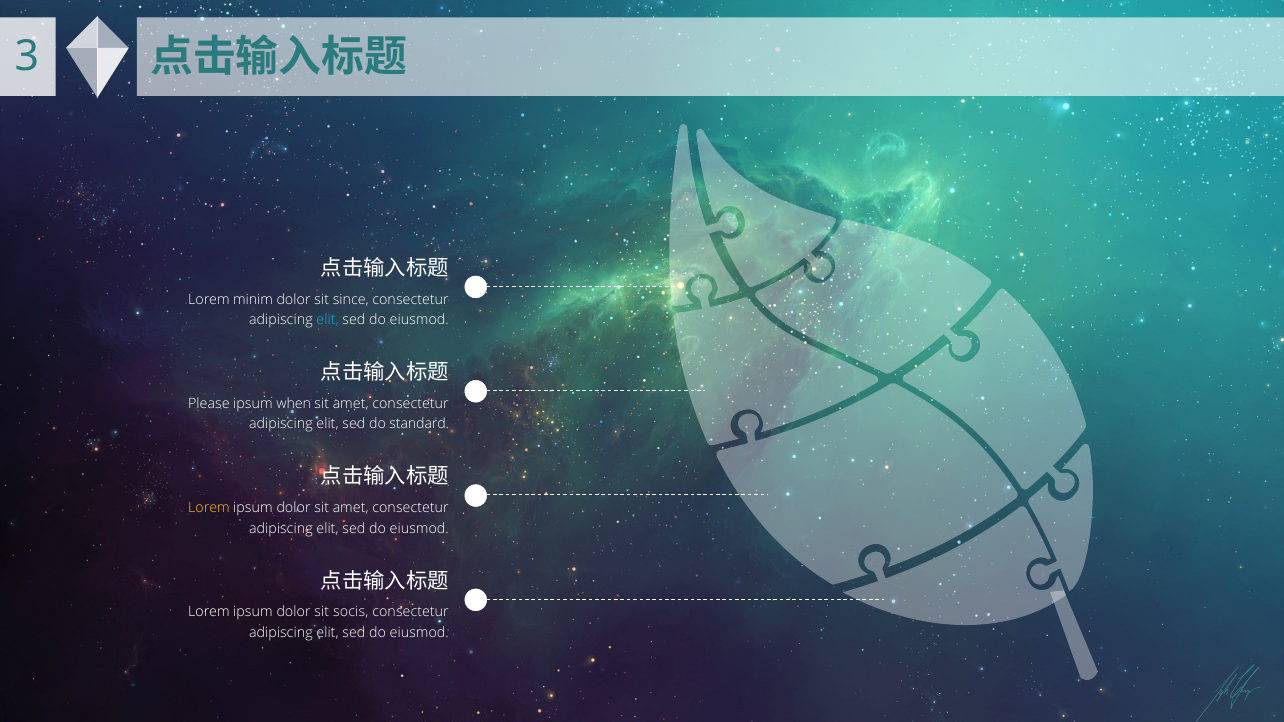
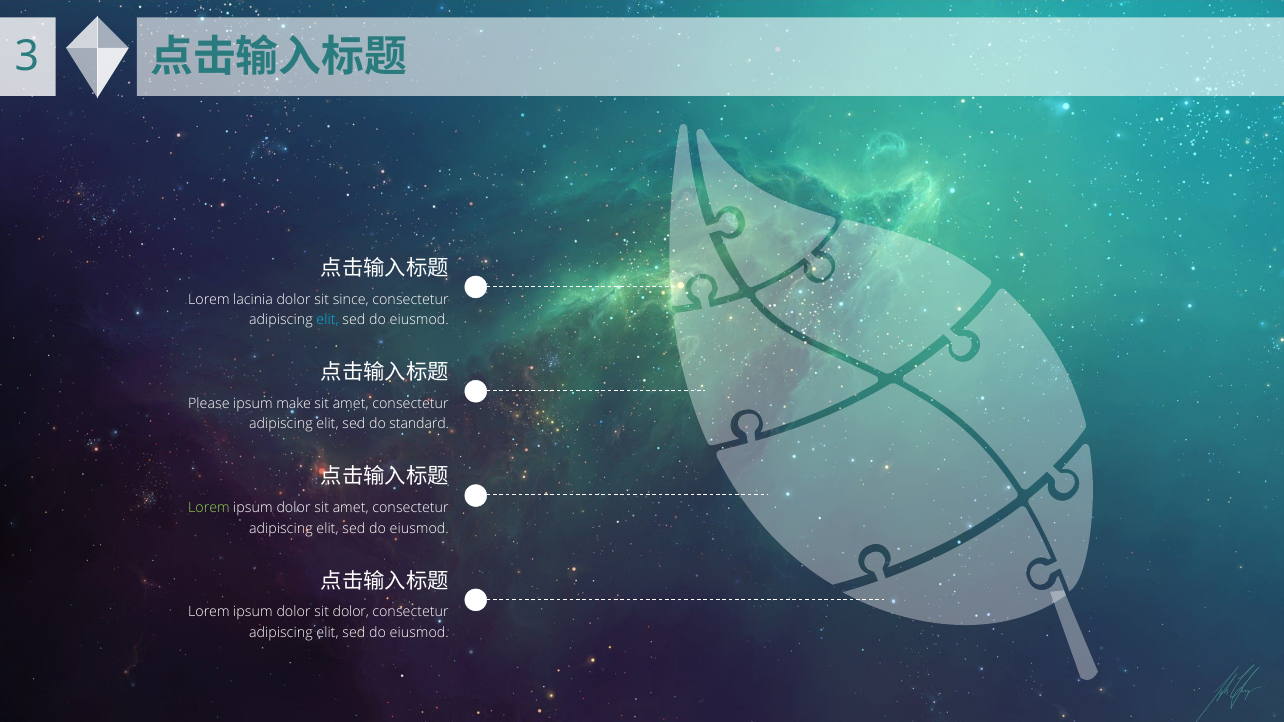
minim: minim -> lacinia
when: when -> make
Lorem at (209, 508) colour: yellow -> light green
sit socis: socis -> dolor
